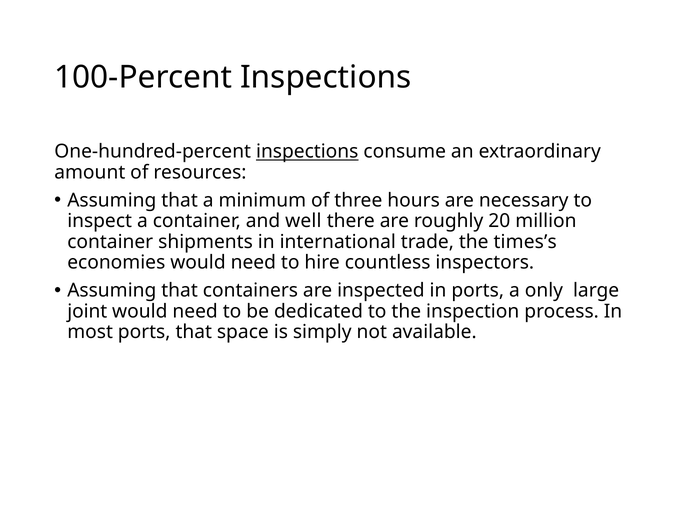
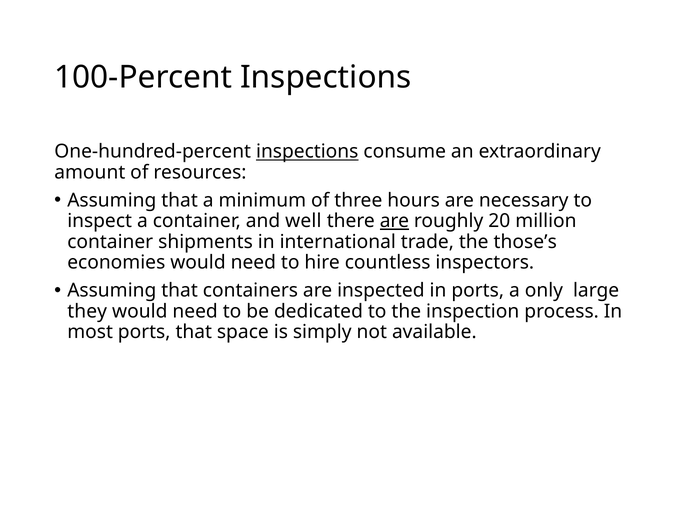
are at (394, 221) underline: none -> present
times’s: times’s -> those’s
joint: joint -> they
